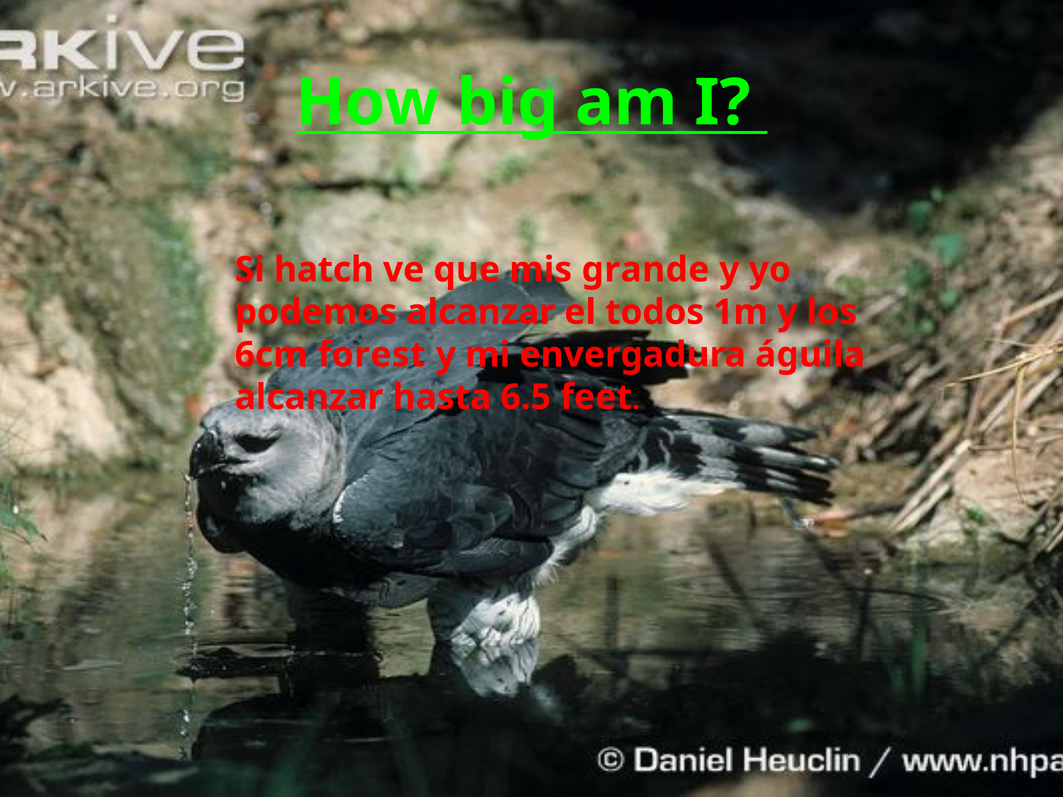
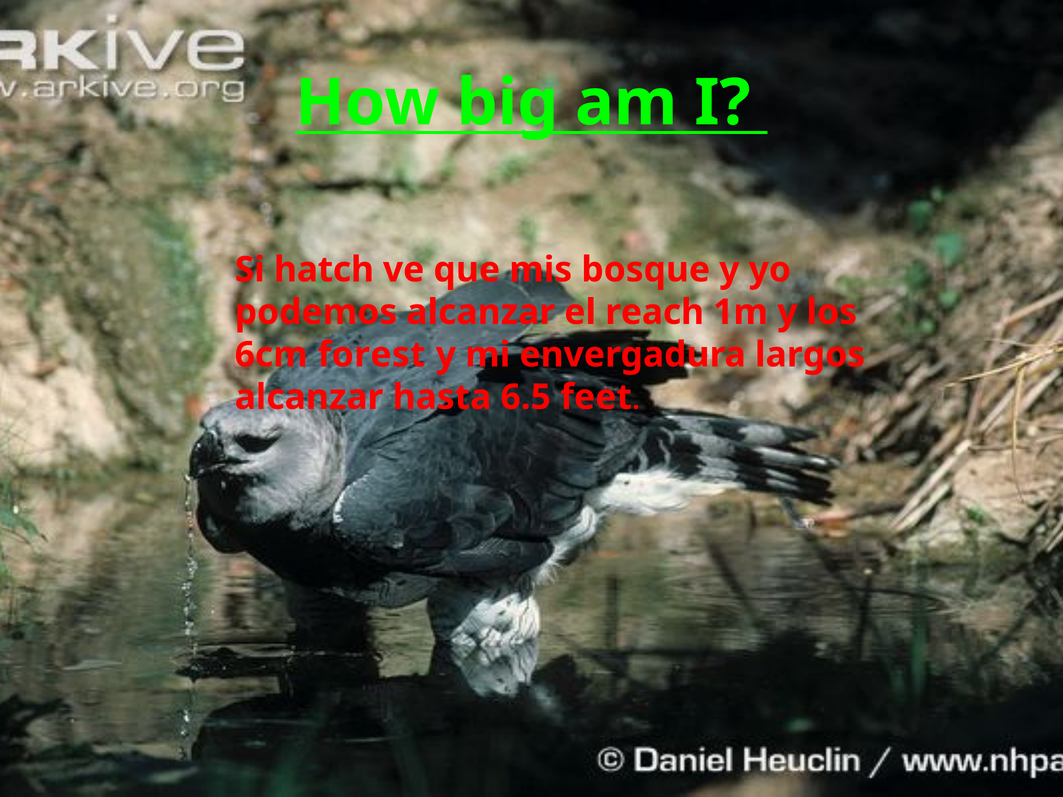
grande: grande -> bosque
el todos: todos -> reach
águila: águila -> largos
